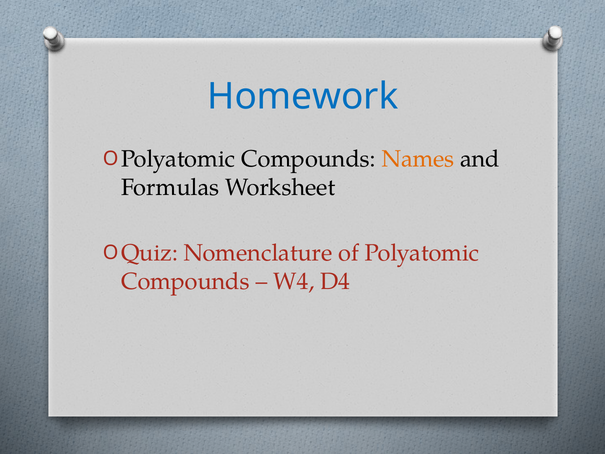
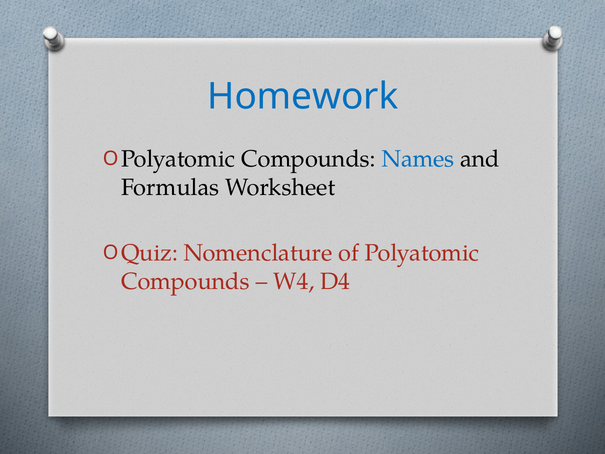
Names colour: orange -> blue
